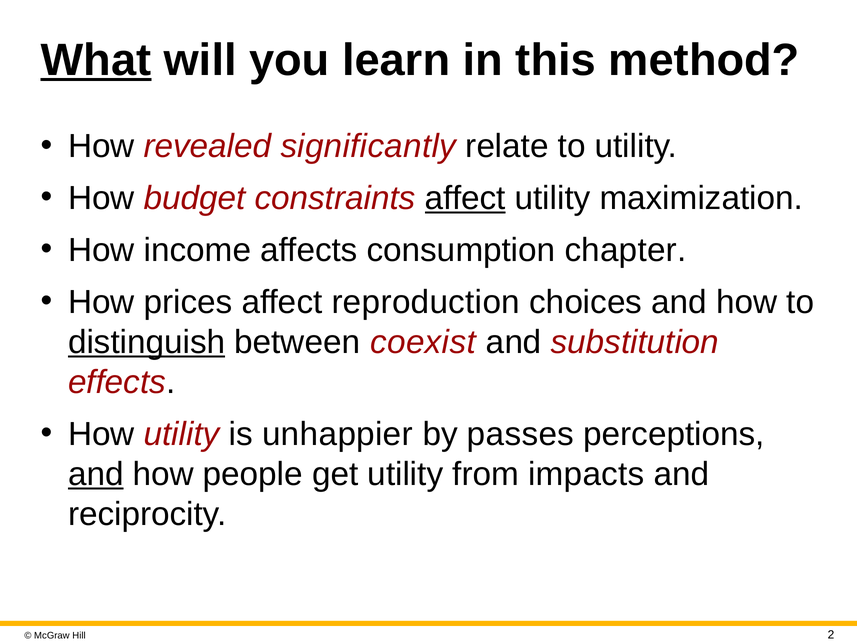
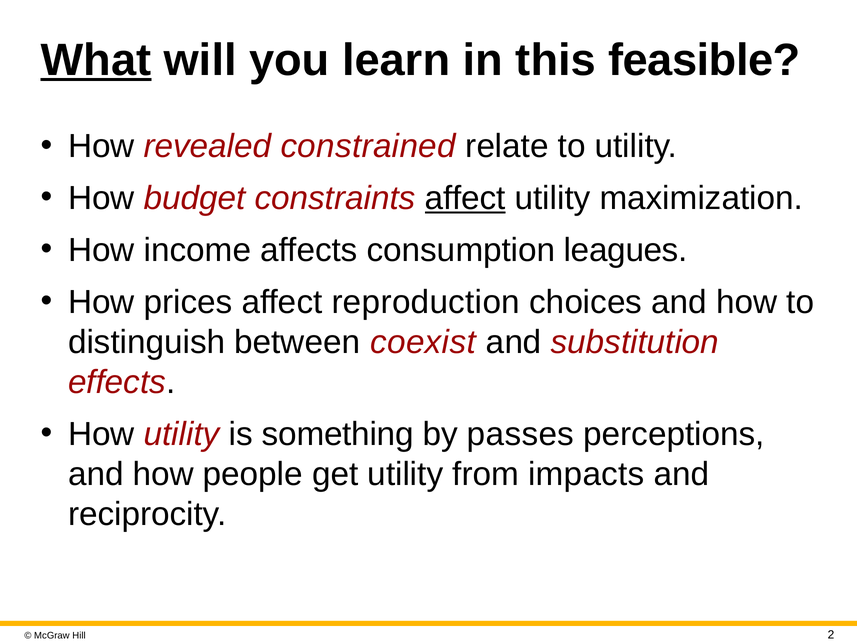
method: method -> feasible
significantly: significantly -> constrained
chapter: chapter -> leagues
distinguish underline: present -> none
unhappier: unhappier -> something
and at (96, 474) underline: present -> none
